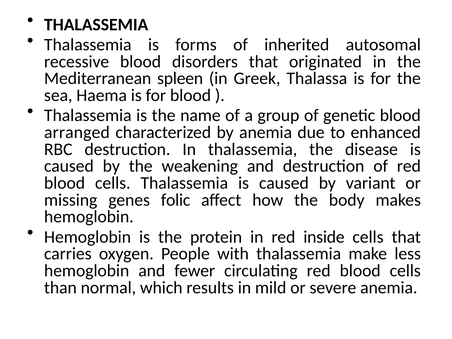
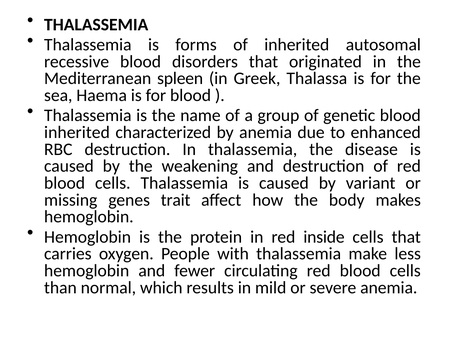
arranged at (77, 132): arranged -> inherited
folic: folic -> trait
